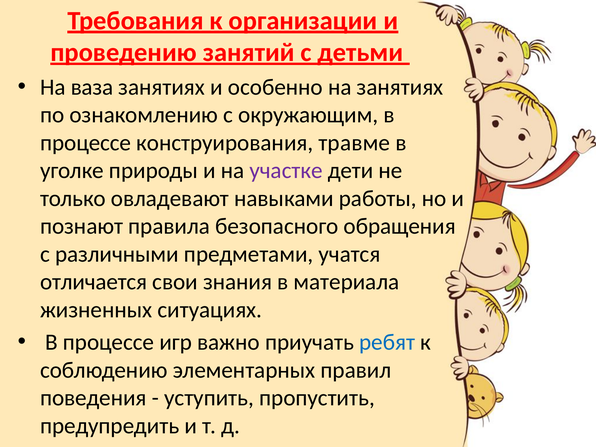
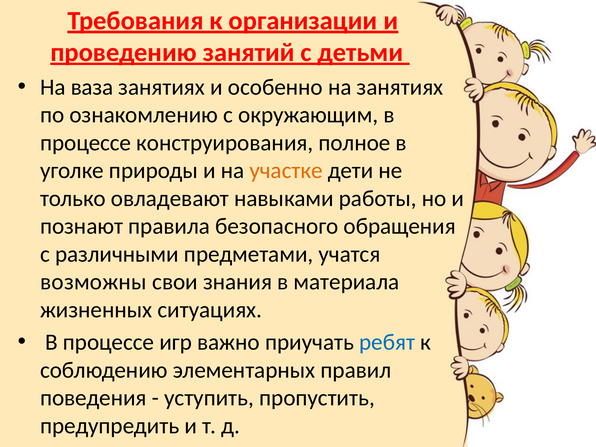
травме: травме -> полное
участке colour: purple -> orange
отличается: отличается -> возможны
